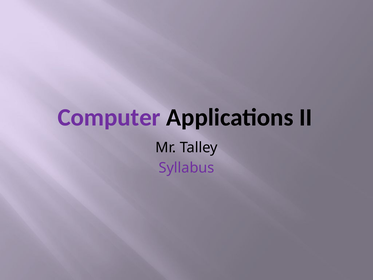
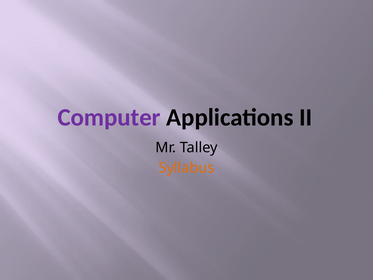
Syllabus colour: purple -> orange
